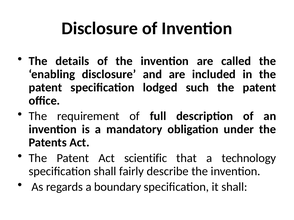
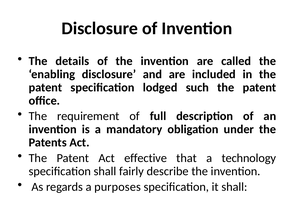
scientific: scientific -> effective
boundary: boundary -> purposes
